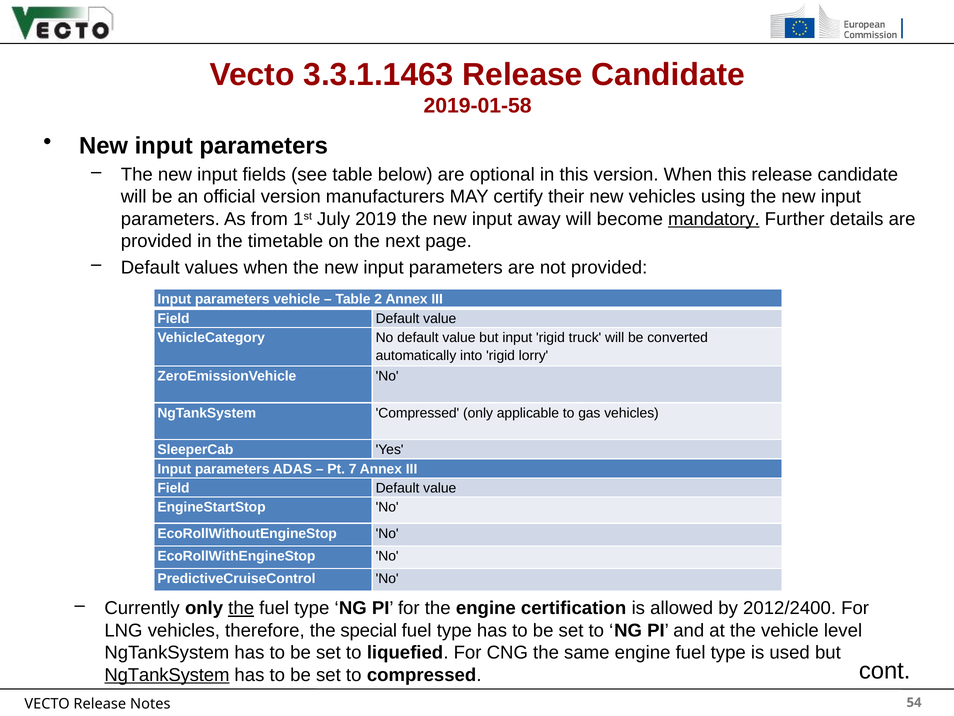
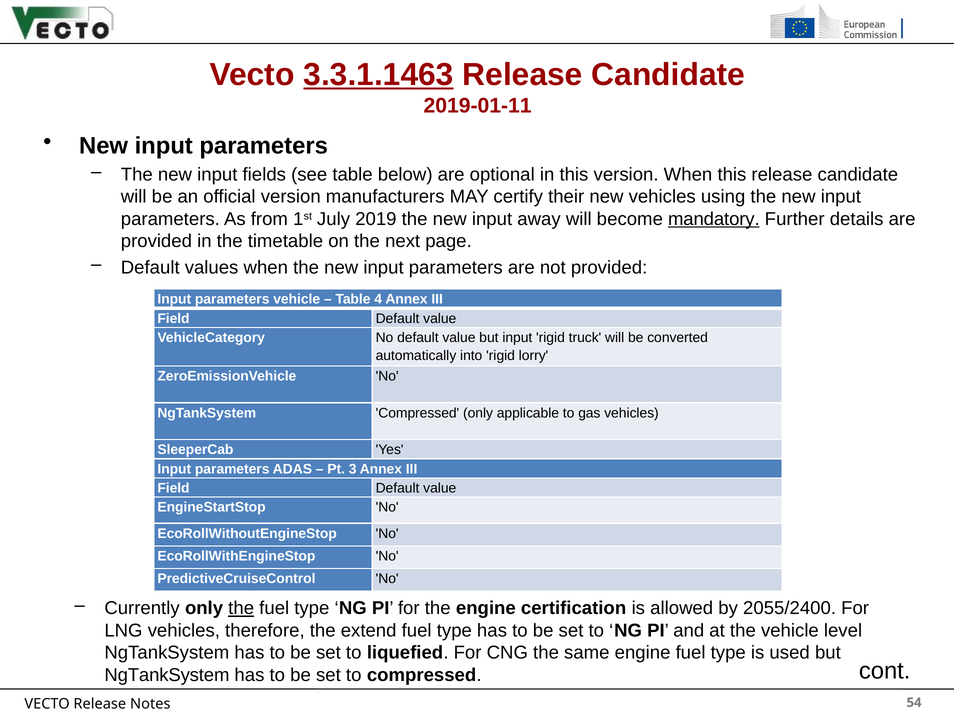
3.3.1.1463 underline: none -> present
2019-01-58: 2019-01-58 -> 2019-01-11
2: 2 -> 4
7: 7 -> 3
2012/2400: 2012/2400 -> 2055/2400
special: special -> extend
NgTankSystem at (167, 675) underline: present -> none
